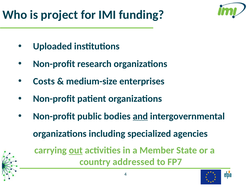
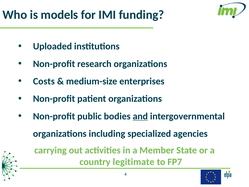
project: project -> models
out underline: present -> none
addressed: addressed -> legitimate
